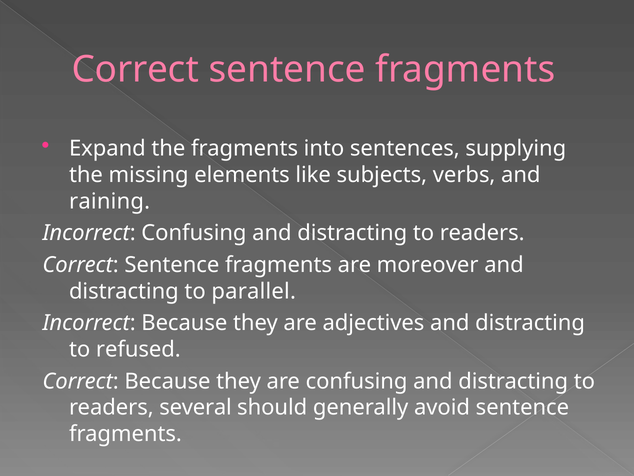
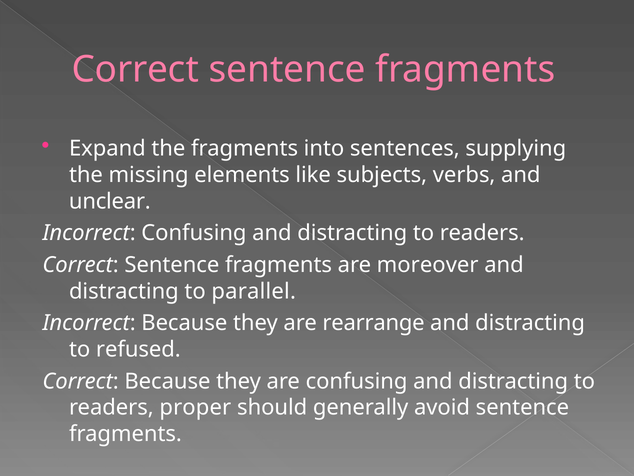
raining: raining -> unclear
adjectives: adjectives -> rearrange
several: several -> proper
